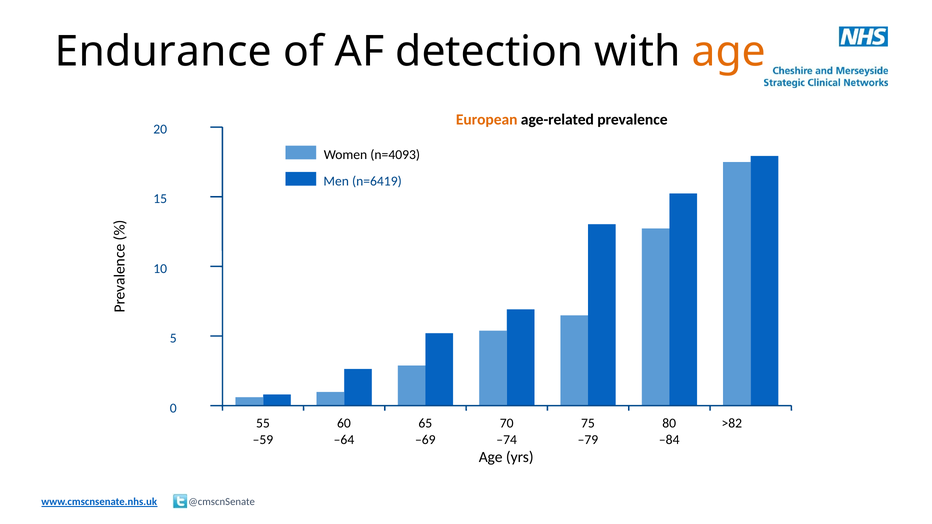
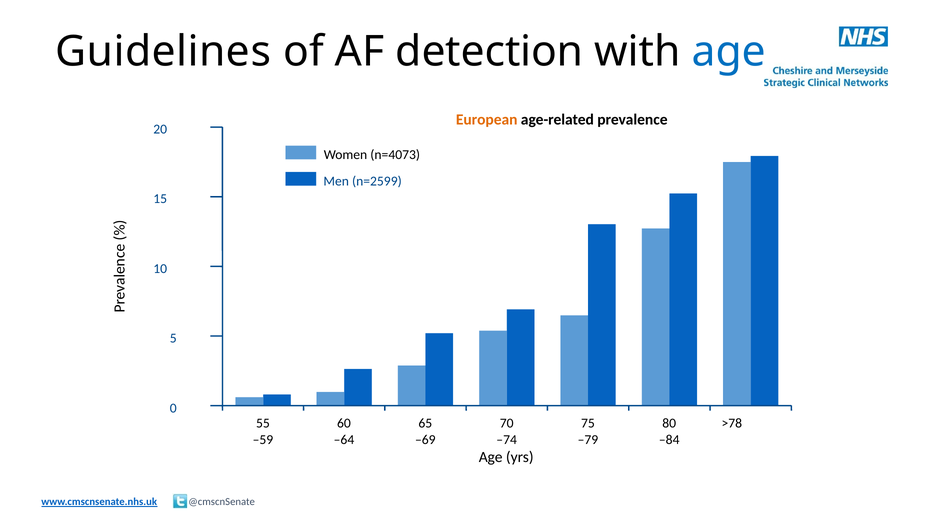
Endurance: Endurance -> Guidelines
age at (729, 52) colour: orange -> blue
n=4093: n=4093 -> n=4073
n=6419: n=6419 -> n=2599
>82: >82 -> >78
